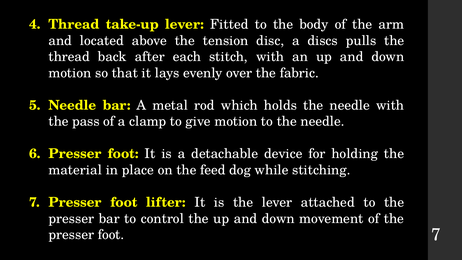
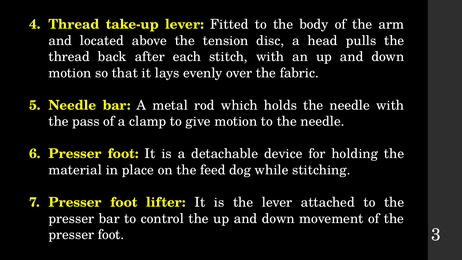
discs: discs -> head
foot 7: 7 -> 3
